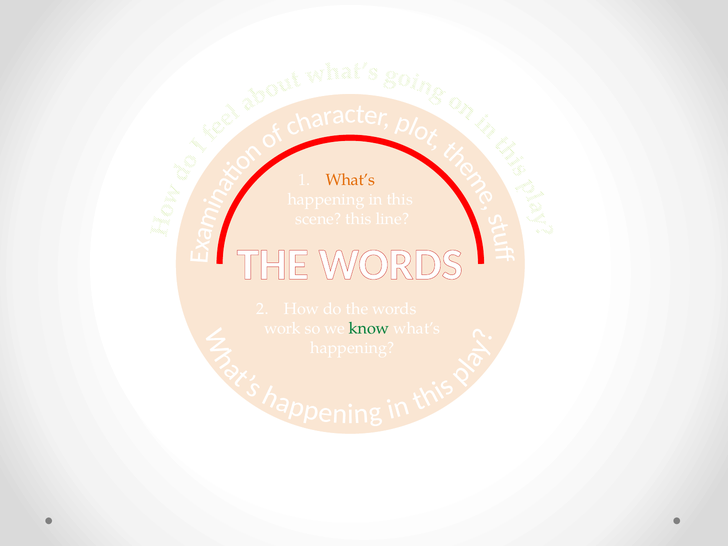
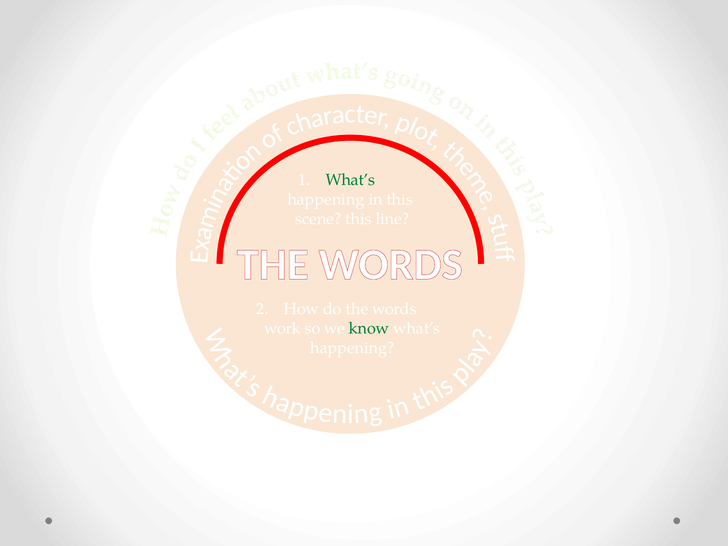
What’s at (350, 180) colour: orange -> green
